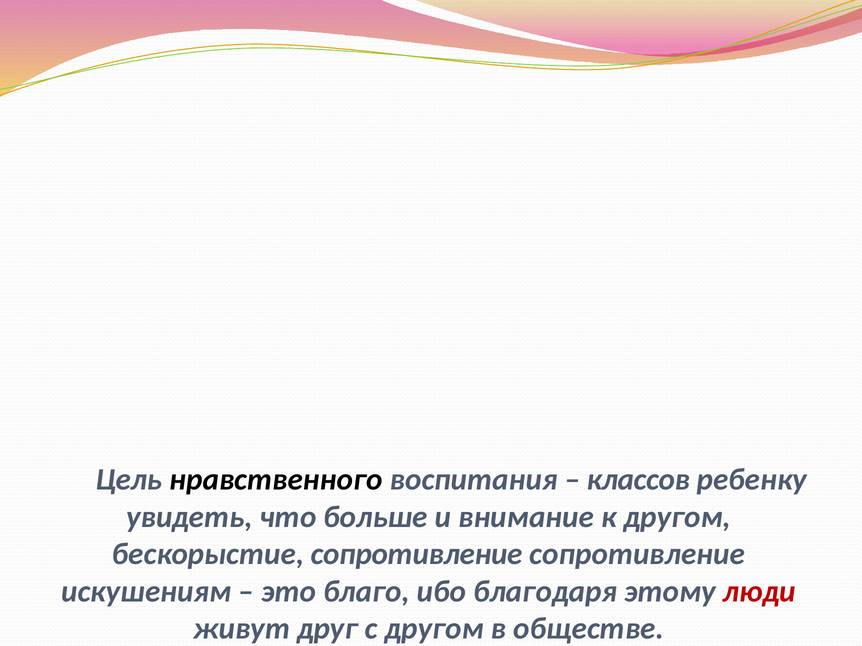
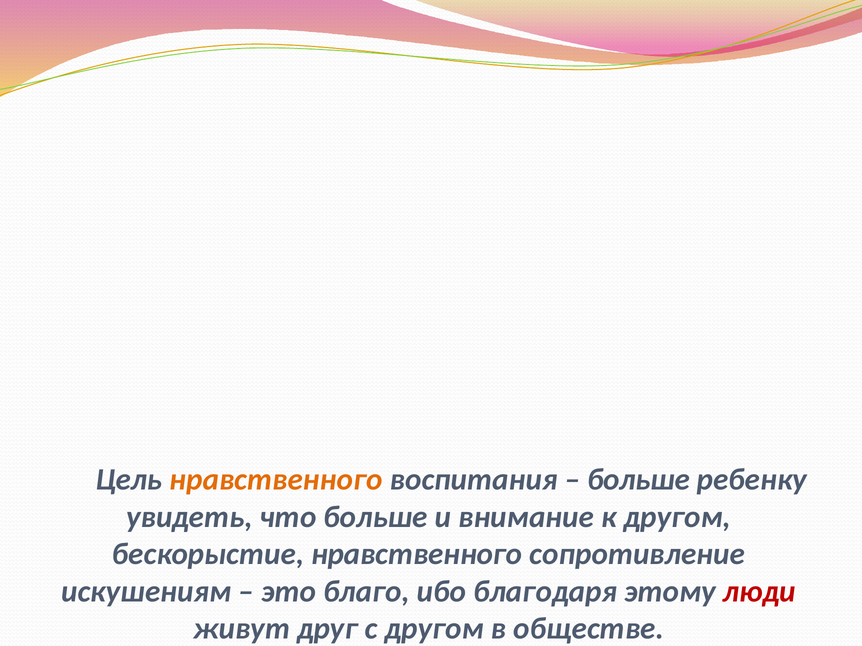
нравственного at (276, 480) colour: black -> orange
классов at (639, 480): классов -> больше
бескорыстие сопротивление: сопротивление -> нравственного
